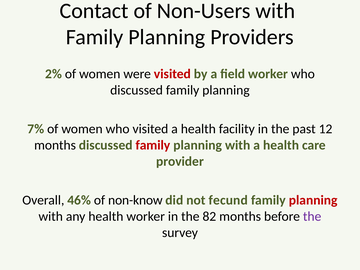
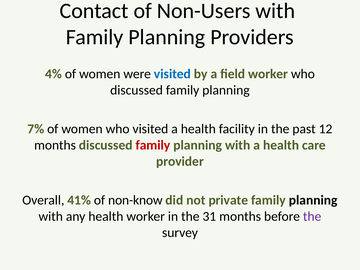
2%: 2% -> 4%
visited at (172, 74) colour: red -> blue
46%: 46% -> 41%
fecund: fecund -> private
planning at (313, 200) colour: red -> black
82: 82 -> 31
